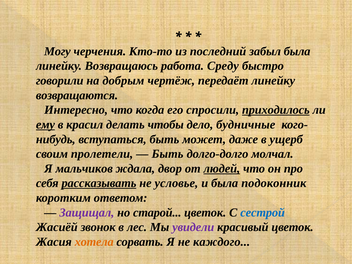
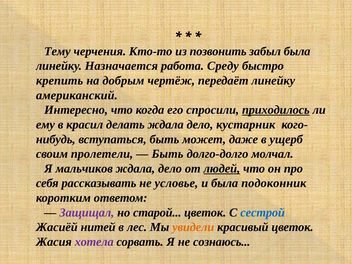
Могу: Могу -> Тему
последний: последний -> позвонить
Возвращаюсь: Возвращаюсь -> Назначается
говорили: говорили -> крепить
возвращаются: возвращаются -> американский
ему underline: present -> none
делать чтобы: чтобы -> ждала
будничные: будничные -> кустарник
двор at (170, 169): двор -> дело
рассказывать underline: present -> none
звонок: звонок -> нитей
увидели colour: purple -> orange
хотела colour: orange -> purple
каждого: каждого -> сознаюсь
